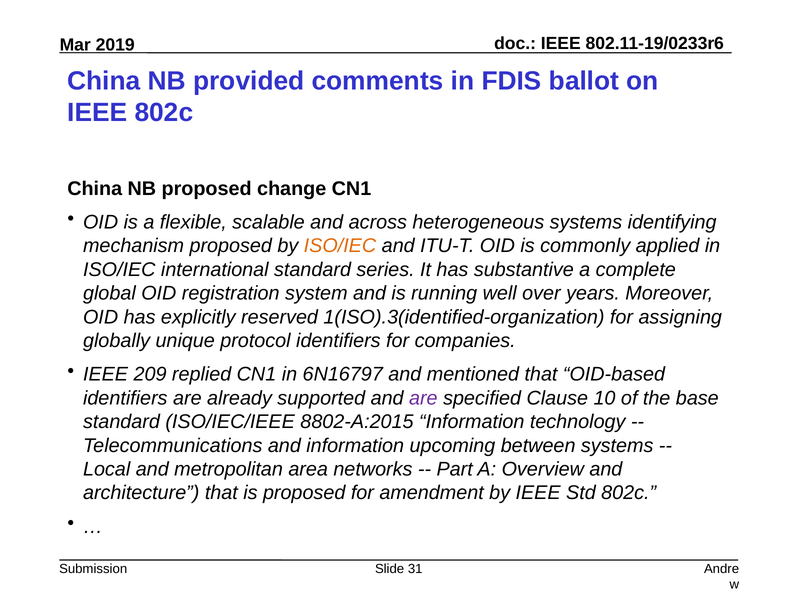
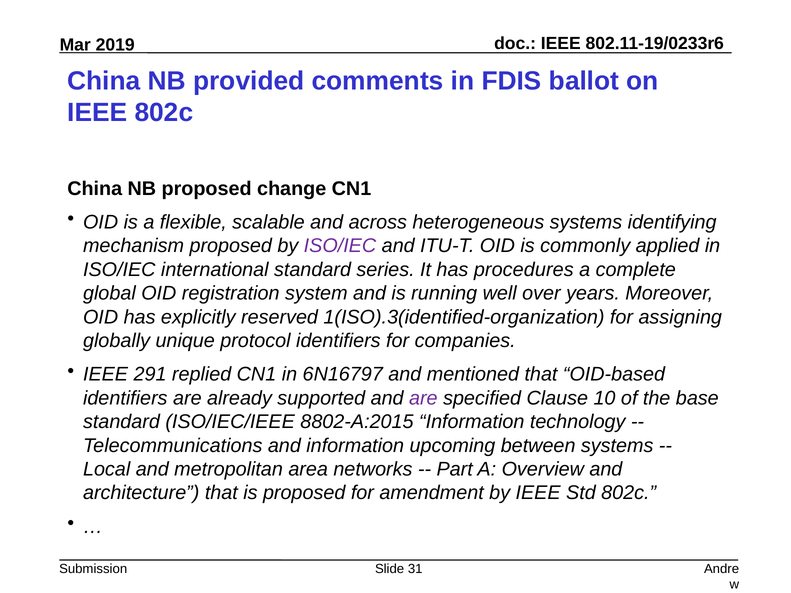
ISO/IEC at (340, 246) colour: orange -> purple
substantive: substantive -> procedures
209: 209 -> 291
